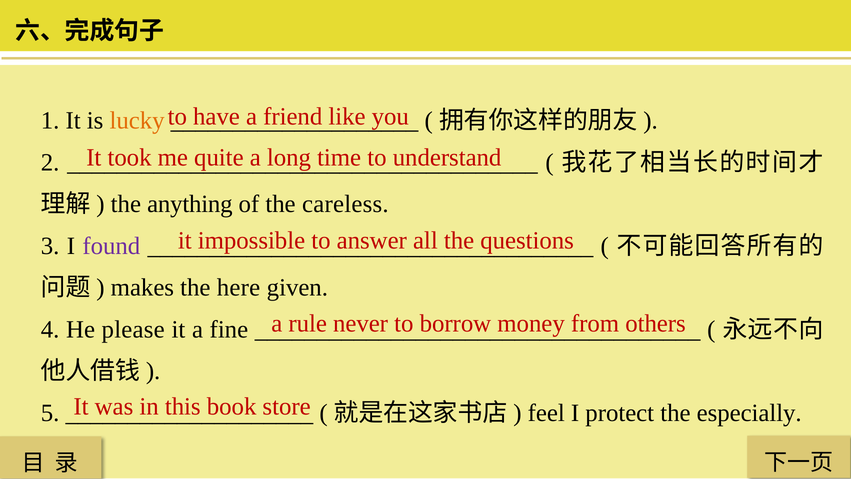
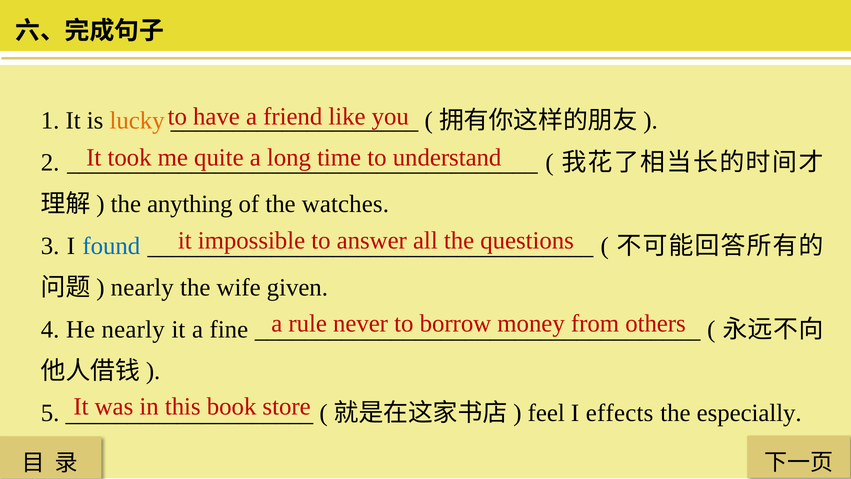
careless: careless -> watches
found colour: purple -> blue
makes at (142, 287): makes -> nearly
here: here -> wife
He please: please -> nearly
protect: protect -> effects
